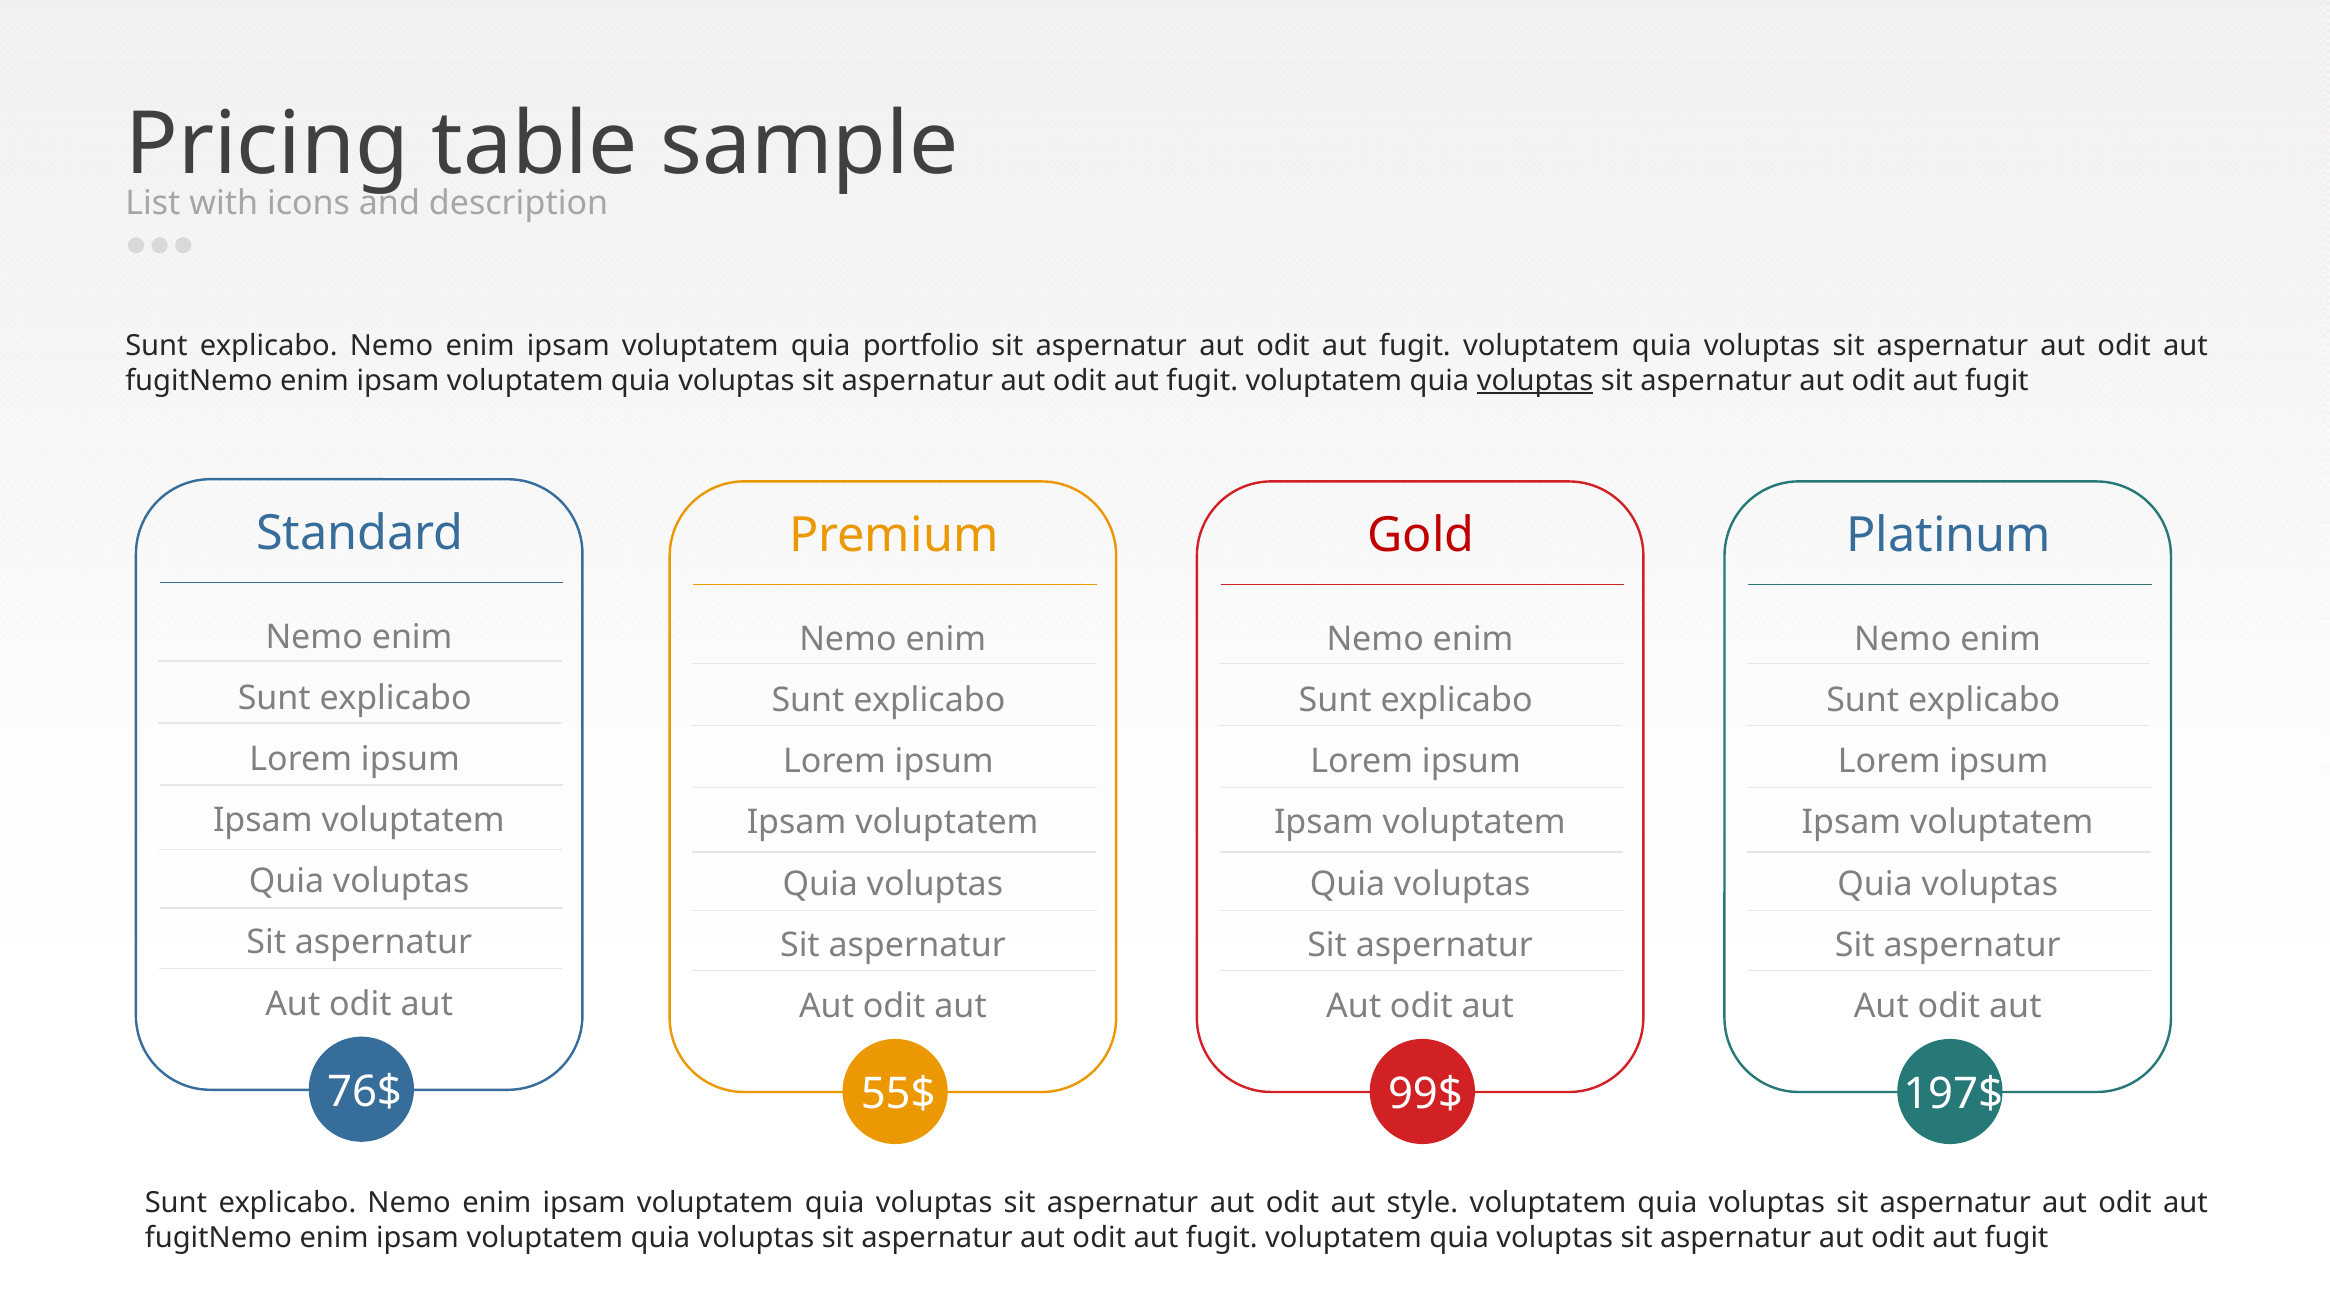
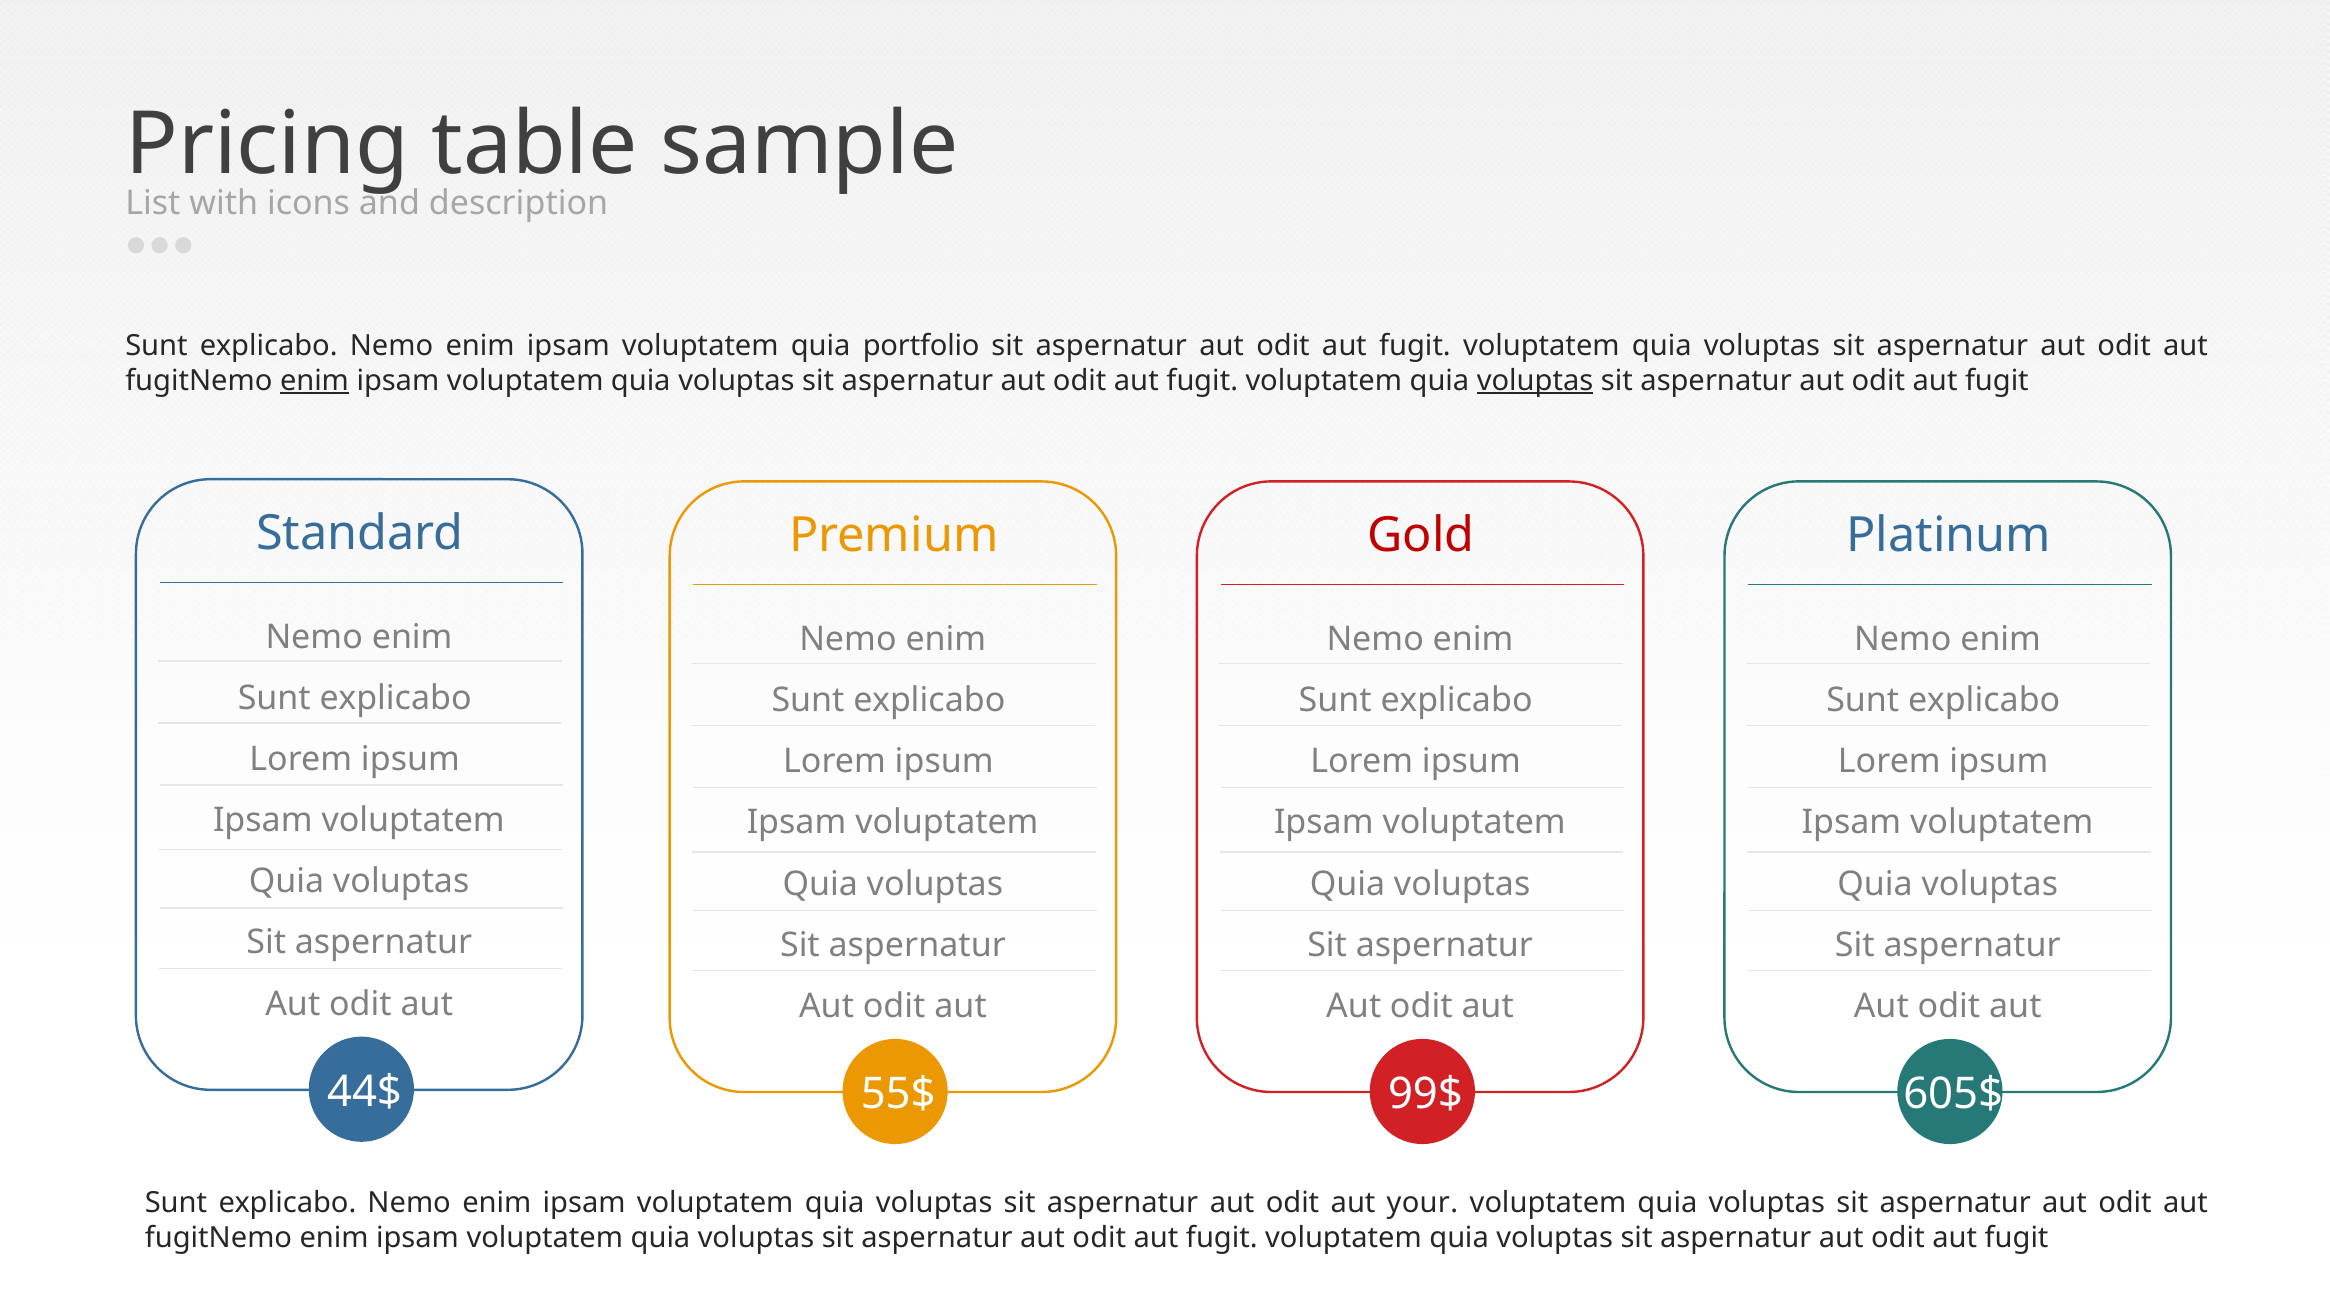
enim at (314, 381) underline: none -> present
76$: 76$ -> 44$
197$: 197$ -> 605$
style: style -> your
